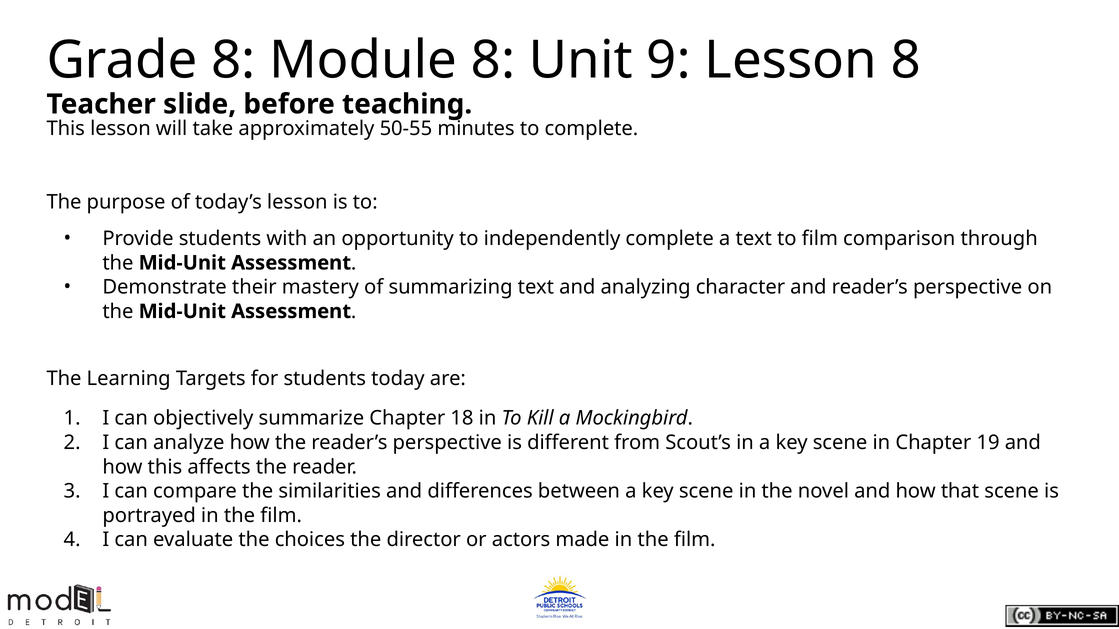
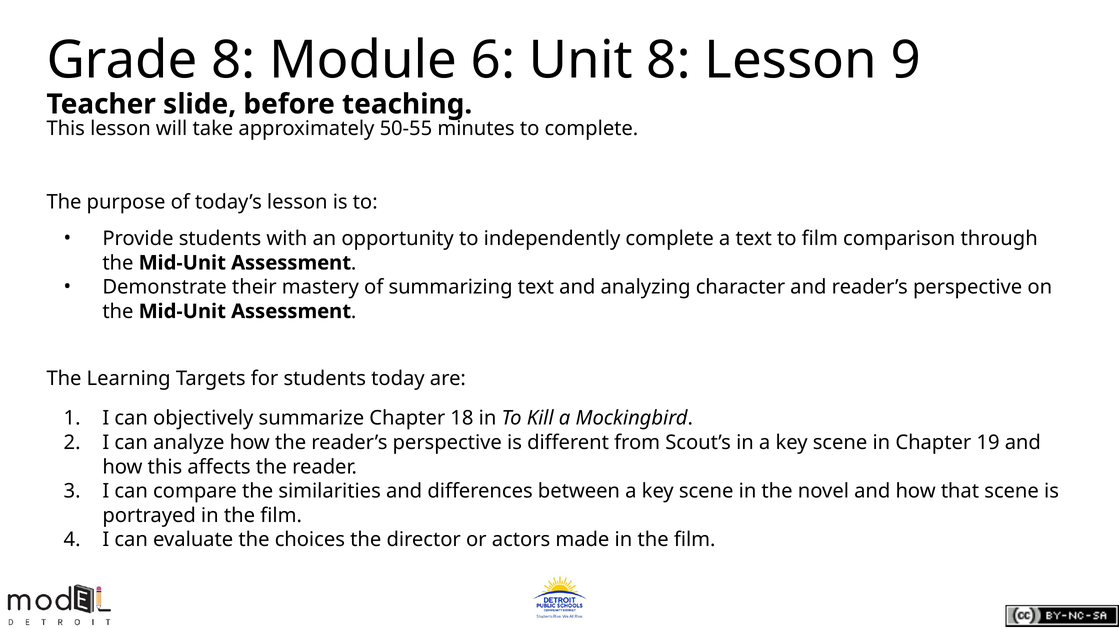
Module 8: 8 -> 6
Unit 9: 9 -> 8
Lesson 8: 8 -> 9
